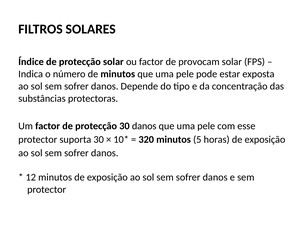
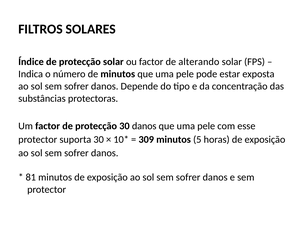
provocam: provocam -> alterando
320: 320 -> 309
12: 12 -> 81
